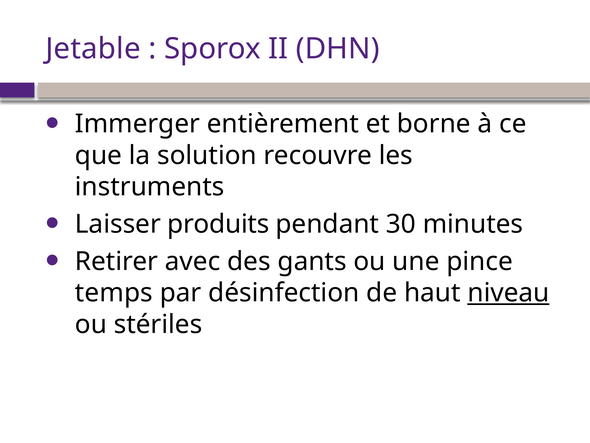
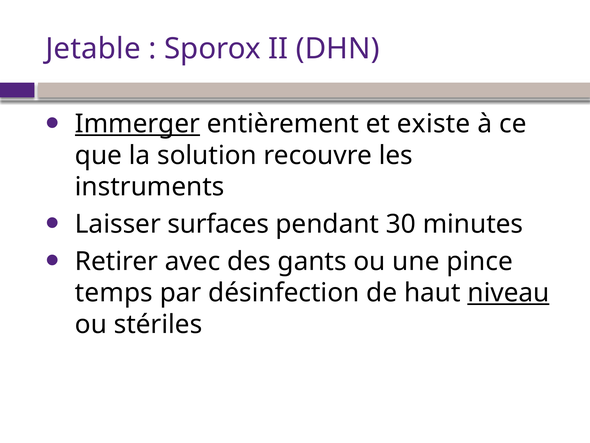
Immerger underline: none -> present
borne: borne -> existe
produits: produits -> surfaces
